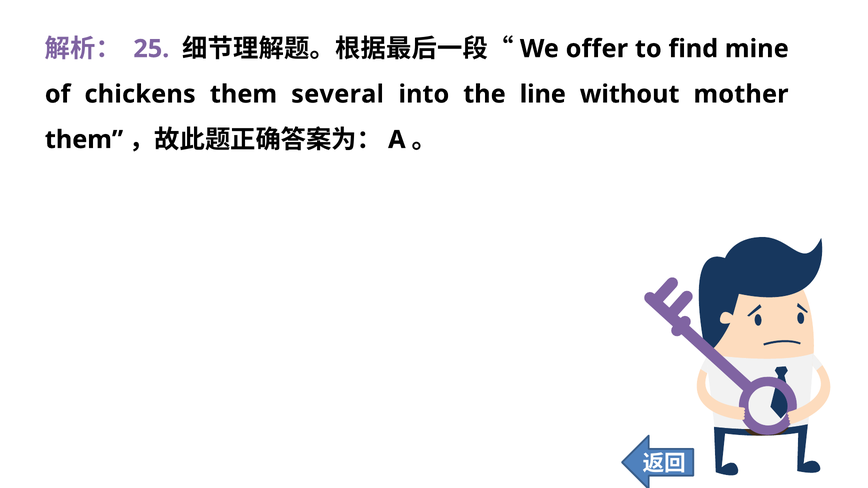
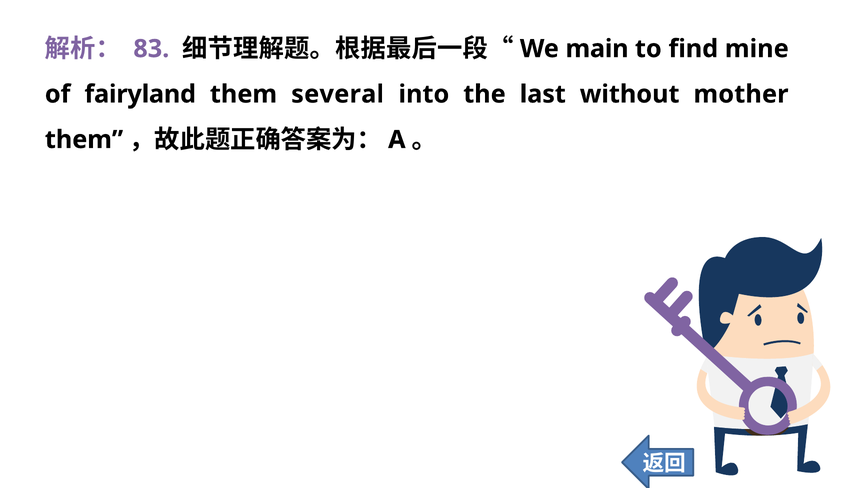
25: 25 -> 83
offer: offer -> main
chickens: chickens -> fairyland
line: line -> last
